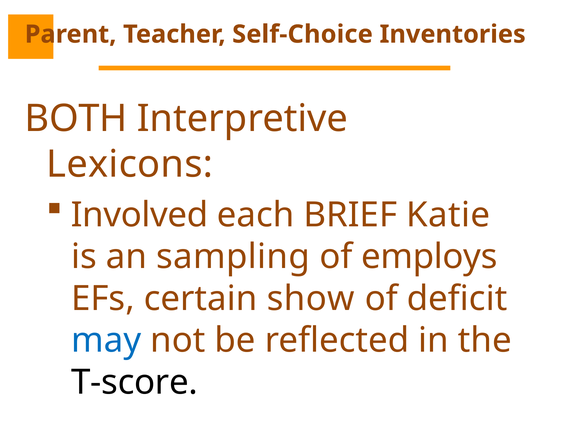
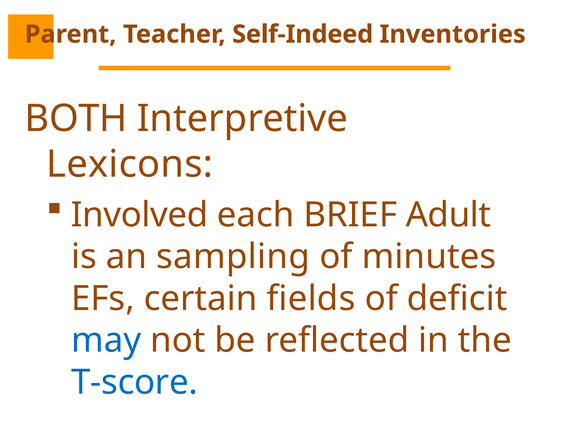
Self-Choice: Self-Choice -> Self-Indeed
Katie: Katie -> Adult
employs: employs -> minutes
show: show -> fields
T-score colour: black -> blue
